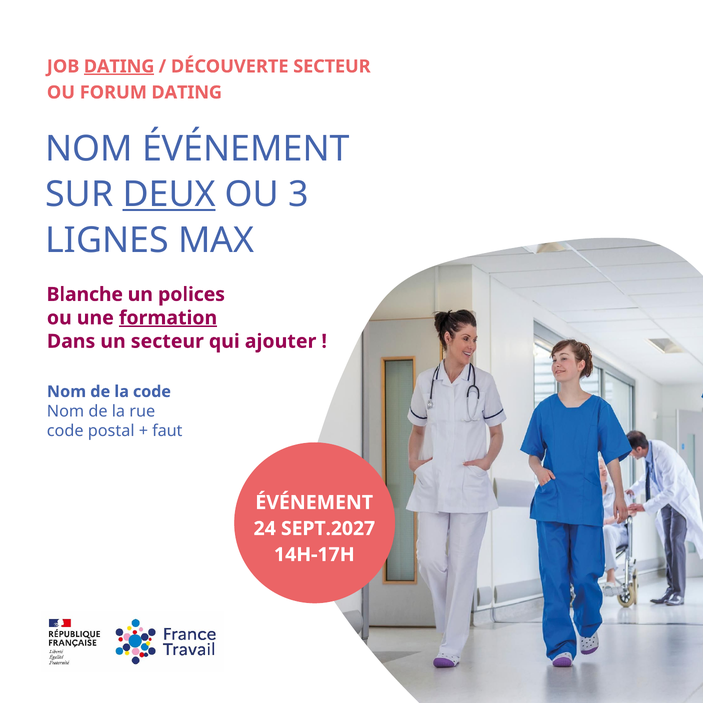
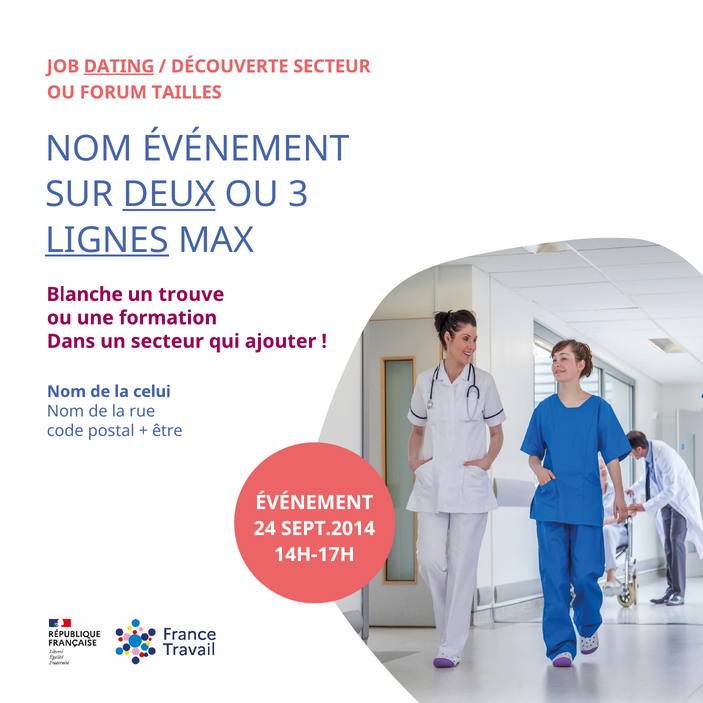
FORUM DATING: DATING -> TAILLES
LIGNES underline: none -> present
polices: polices -> trouve
formation underline: present -> none
la code: code -> celui
faut: faut -> être
SEPT.2027: SEPT.2027 -> SEPT.2014
